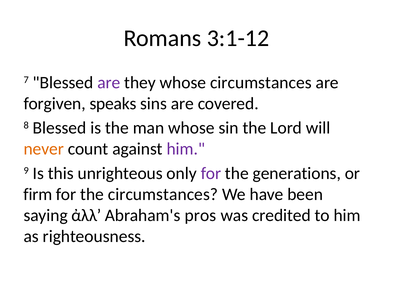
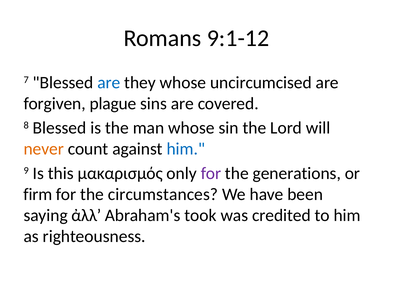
3:1-12: 3:1-12 -> 9:1-12
are at (109, 82) colour: purple -> blue
whose circumstances: circumstances -> uncircumcised
speaks: speaks -> plague
him at (186, 149) colour: purple -> blue
unrighteous: unrighteous -> μακαρισμός
pros: pros -> took
